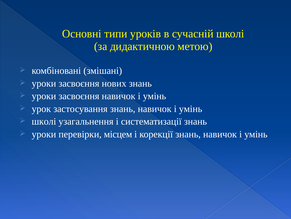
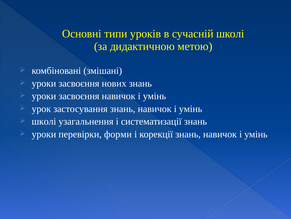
місцем: місцем -> форми
